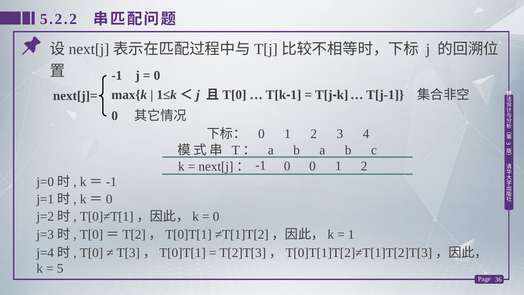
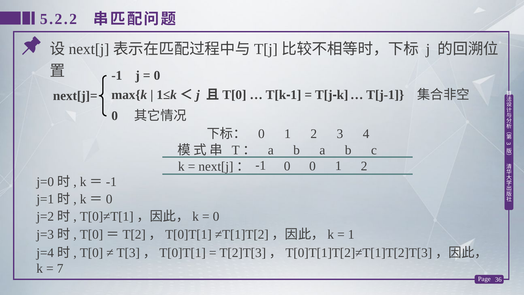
5: 5 -> 7
